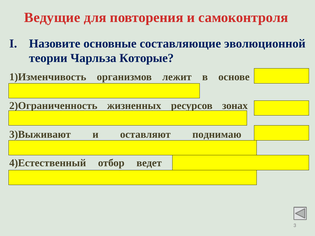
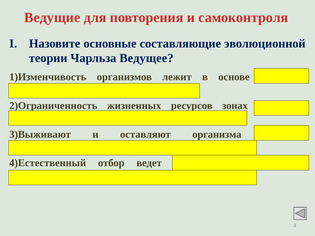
Которые: Которые -> Ведущее
поднимаю: поднимаю -> организма
